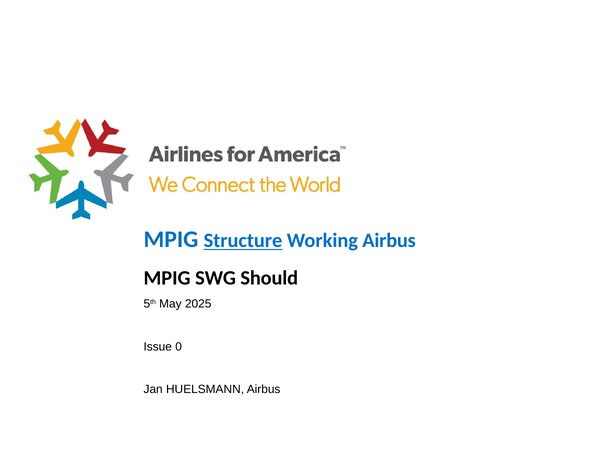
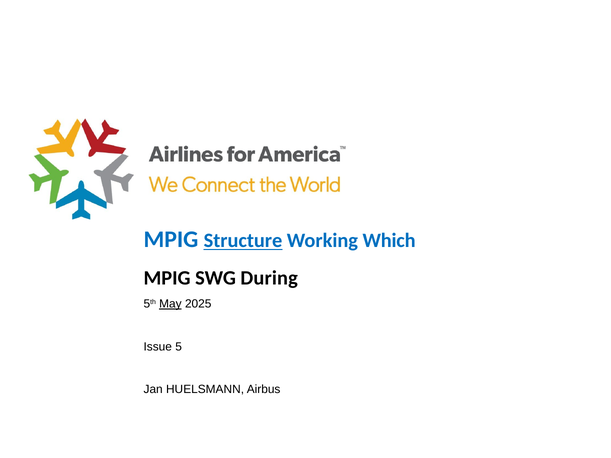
Working Airbus: Airbus -> Which
Should: Should -> During
May underline: none -> present
0: 0 -> 5
